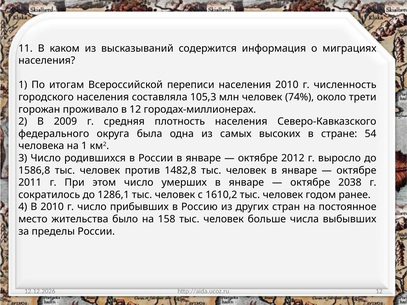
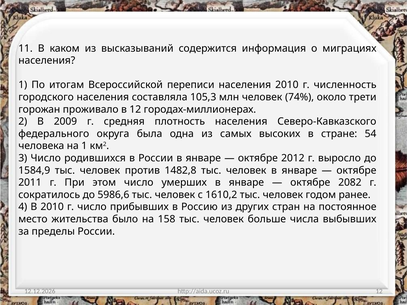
1586,8: 1586,8 -> 1584,9
2038: 2038 -> 2082
1286,1: 1286,1 -> 5986,6
